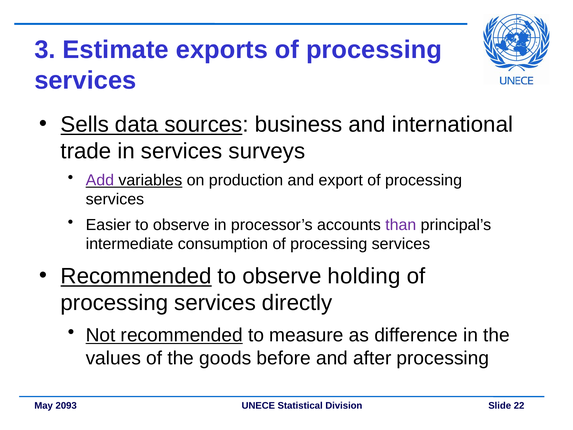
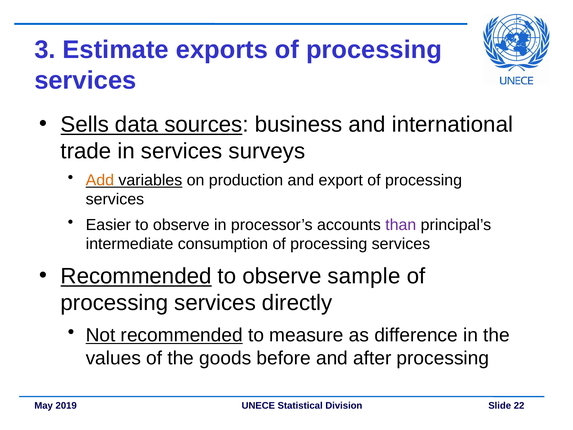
Add colour: purple -> orange
holding: holding -> sample
2093: 2093 -> 2019
